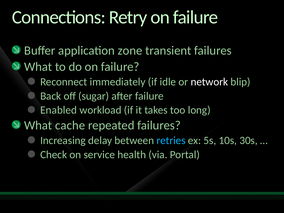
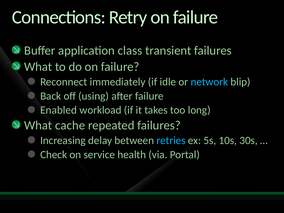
zone: zone -> class
network colour: white -> light blue
sugar: sugar -> using
